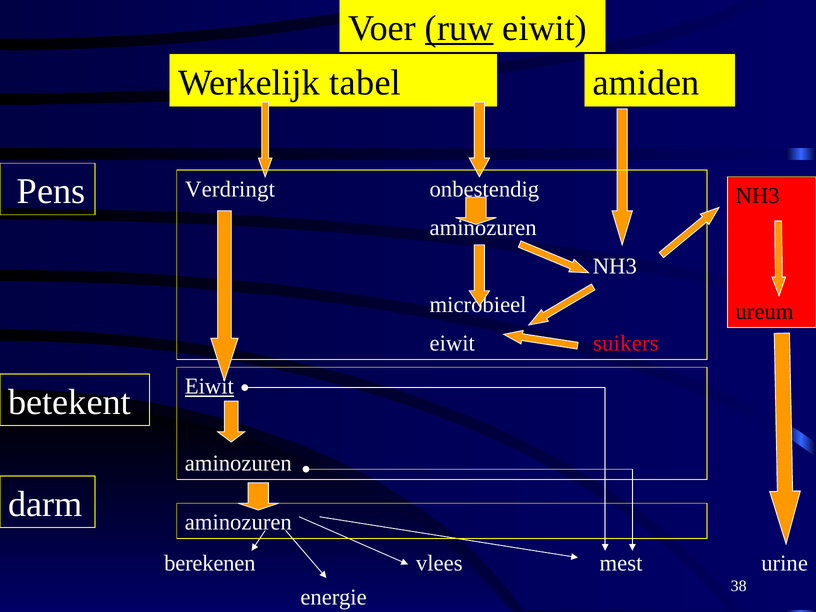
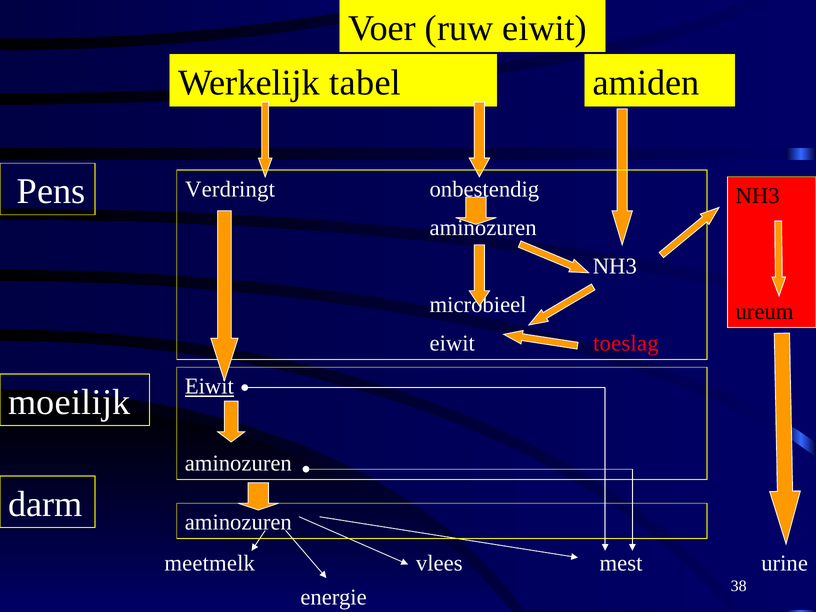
ruw underline: present -> none
suikers: suikers -> toeslag
betekent: betekent -> moeilijk
berekenen: berekenen -> meetmelk
